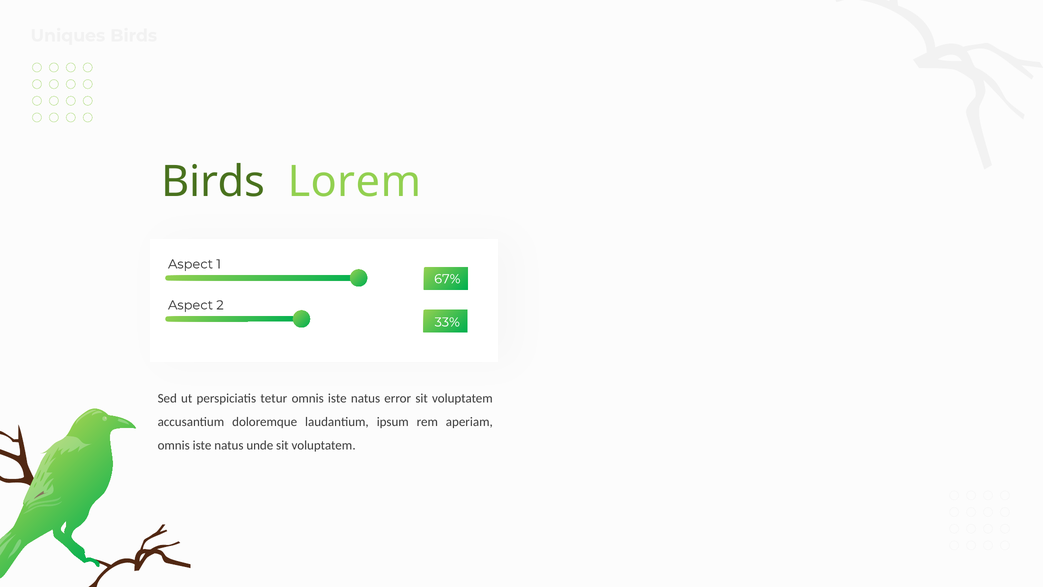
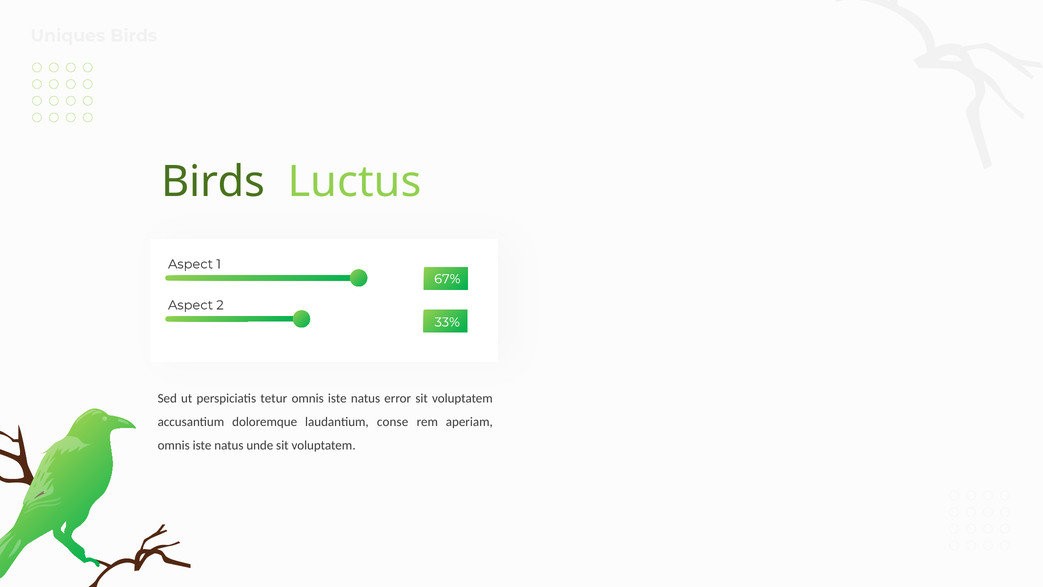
Lorem: Lorem -> Luctus
ipsum: ipsum -> conse
